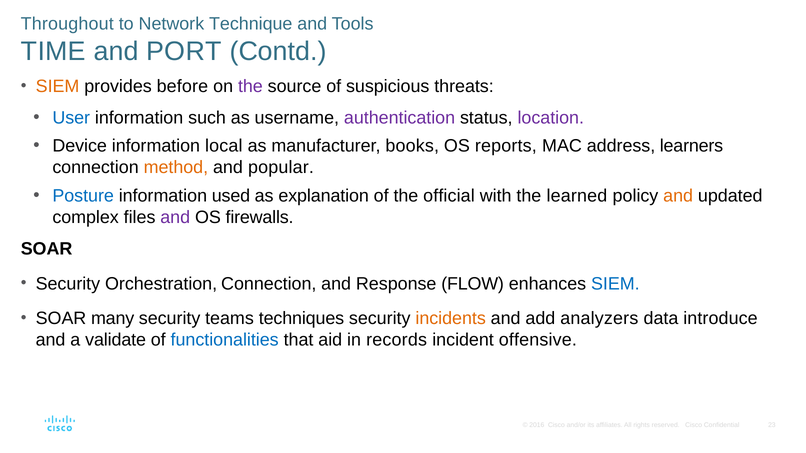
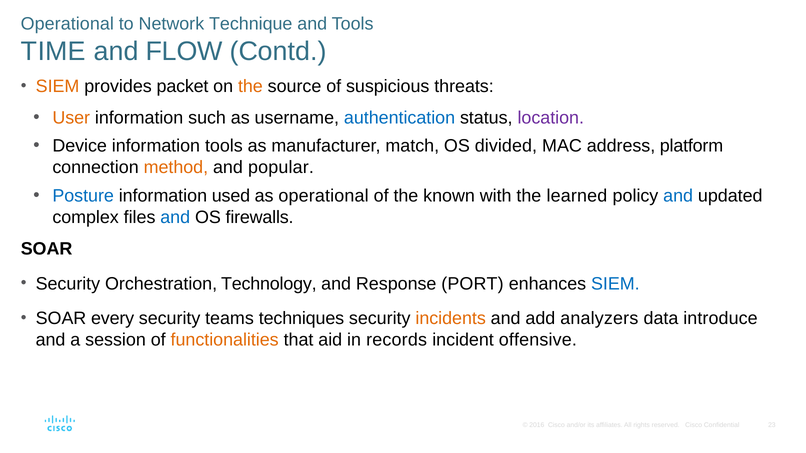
Throughout at (67, 24): Throughout -> Operational
PORT: PORT -> FLOW
before: before -> packet
the at (250, 86) colour: purple -> orange
User colour: blue -> orange
authentication colour: purple -> blue
information local: local -> tools
books: books -> match
reports: reports -> divided
learners: learners -> platform
as explanation: explanation -> operational
official: official -> known
and at (678, 196) colour: orange -> blue
and at (175, 217) colour: purple -> blue
Orchestration Connection: Connection -> Technology
FLOW: FLOW -> PORT
many: many -> every
validate: validate -> session
functionalities colour: blue -> orange
